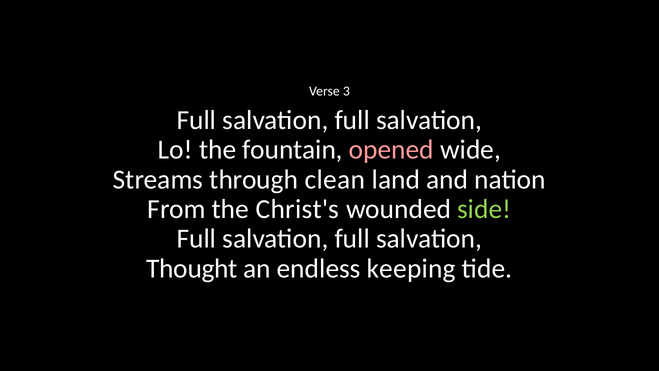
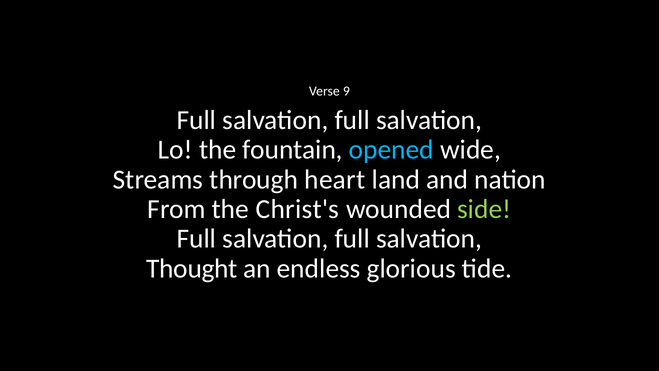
3: 3 -> 9
opened colour: pink -> light blue
clean: clean -> heart
keeping: keeping -> glorious
